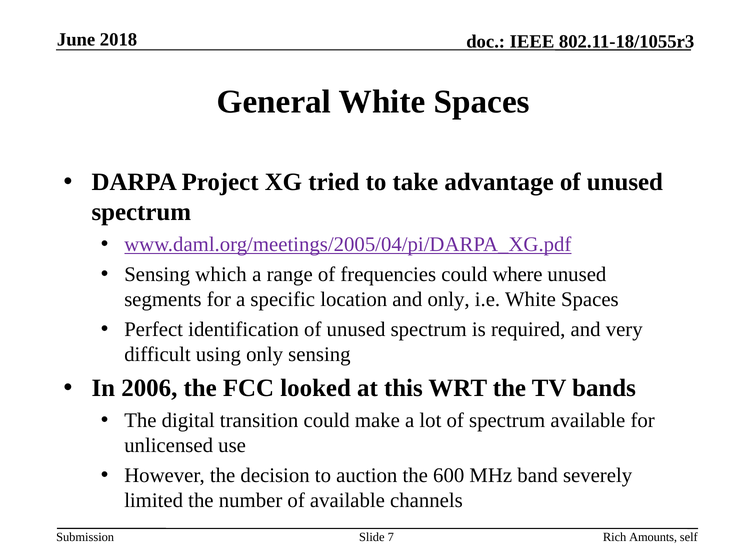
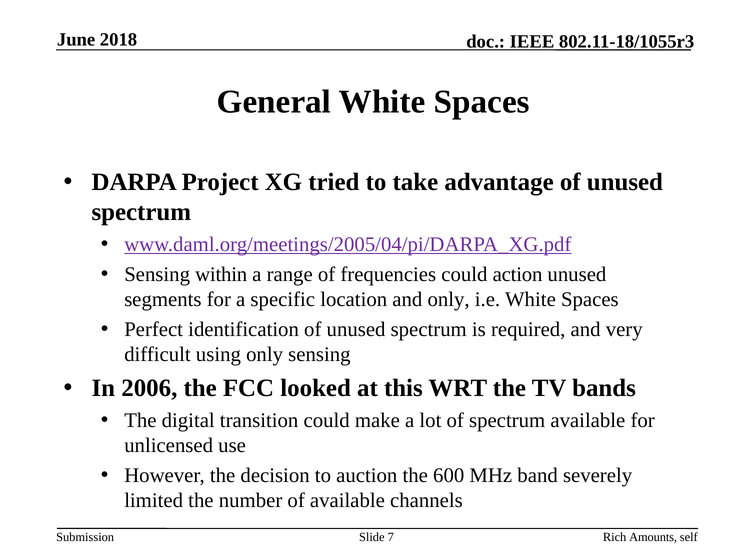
which: which -> within
where: where -> action
